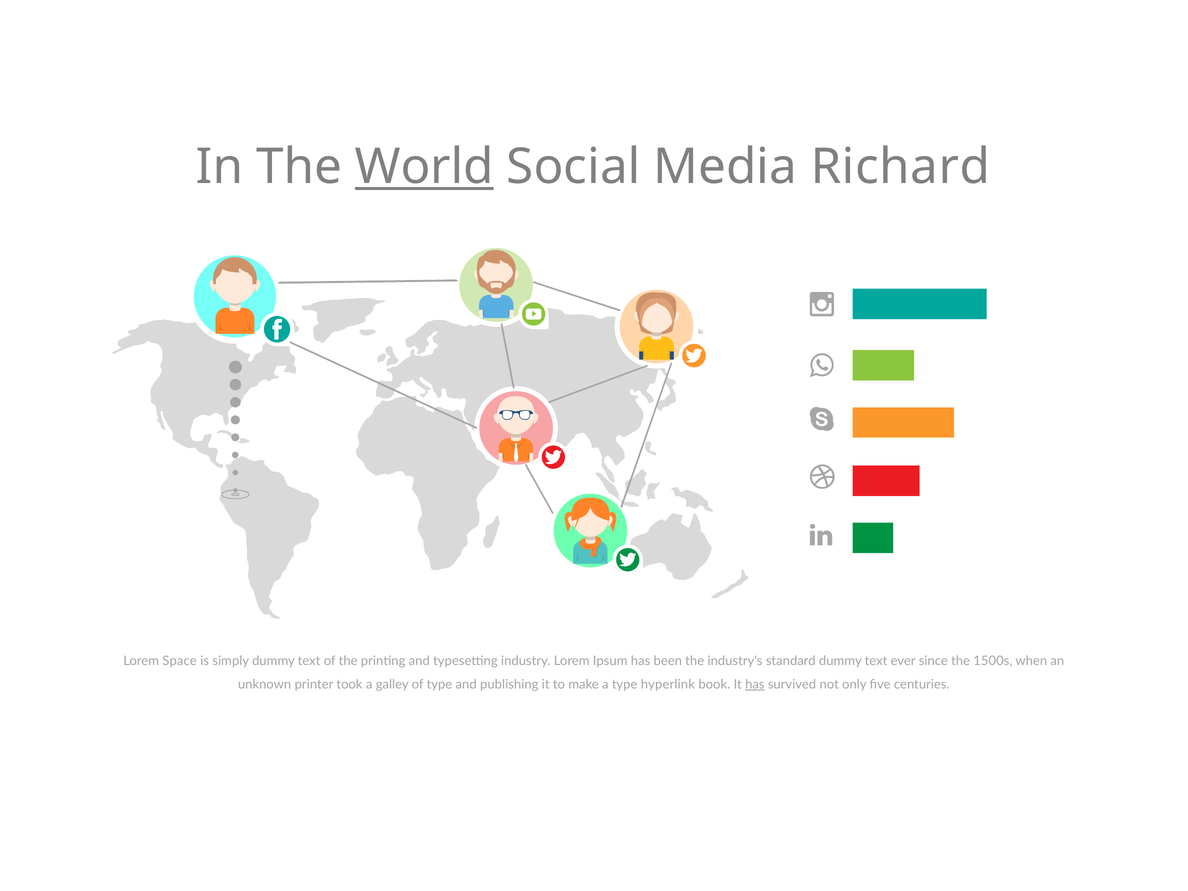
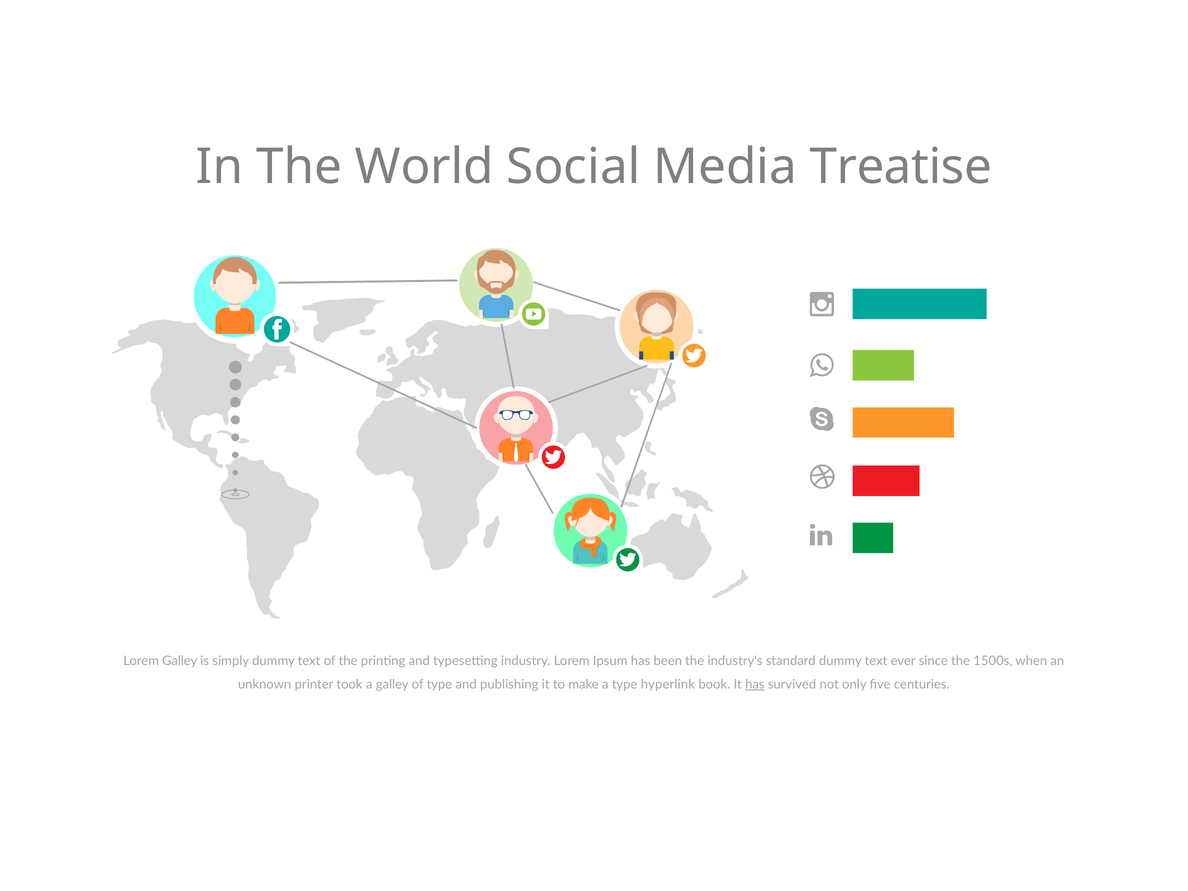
World underline: present -> none
Richard: Richard -> Treatise
Lorem Space: Space -> Galley
